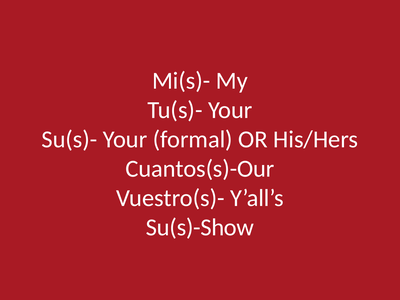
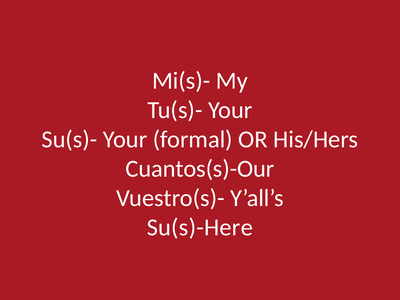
Su(s)-Show: Su(s)-Show -> Su(s)-Here
